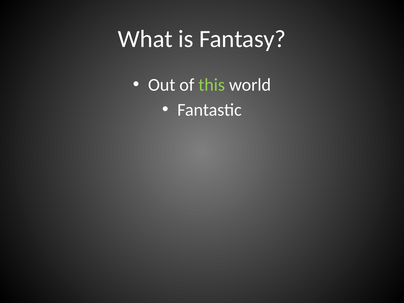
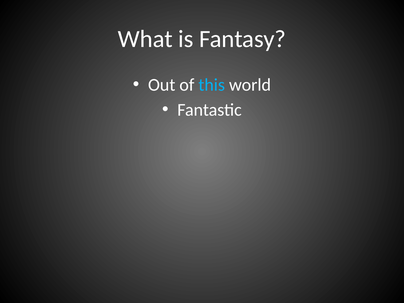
this colour: light green -> light blue
